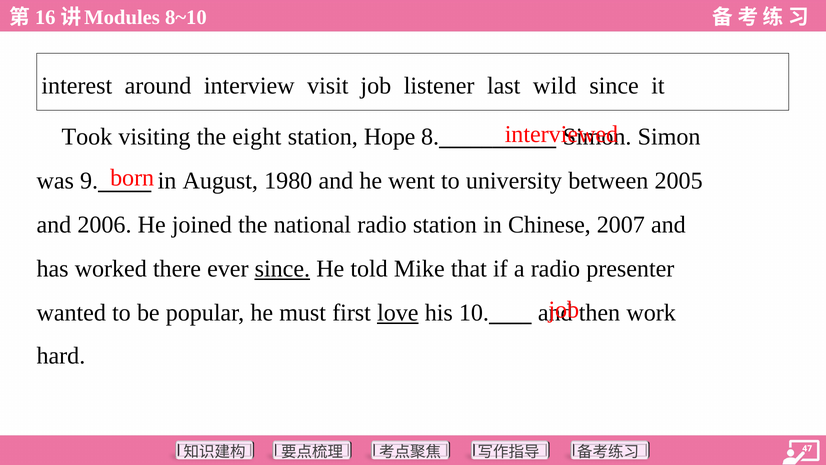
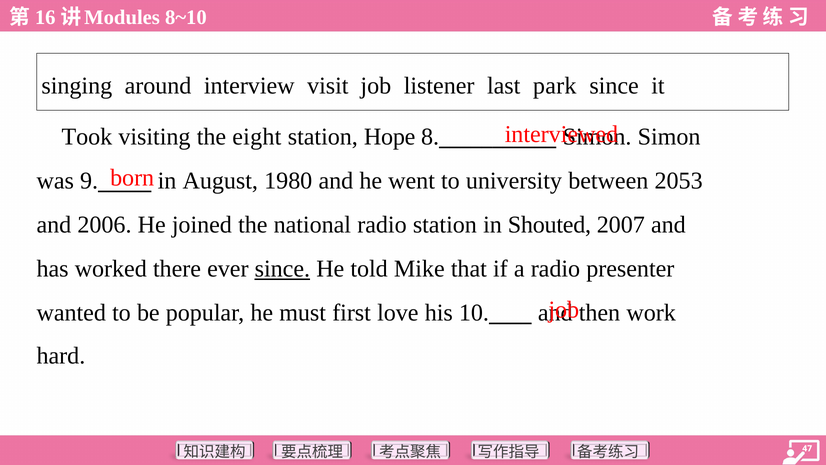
interest: interest -> singing
wild: wild -> park
2005: 2005 -> 2053
Chinese: Chinese -> Shouted
love underline: present -> none
